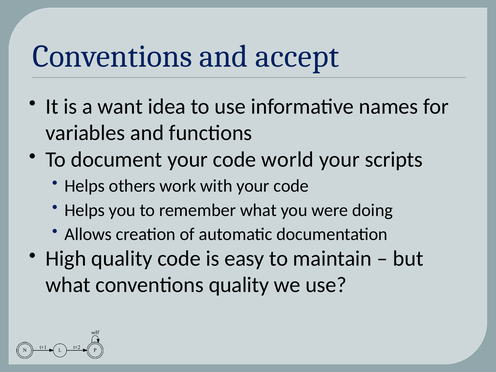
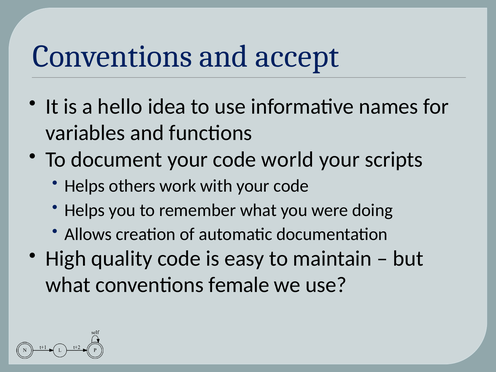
want: want -> hello
conventions quality: quality -> female
